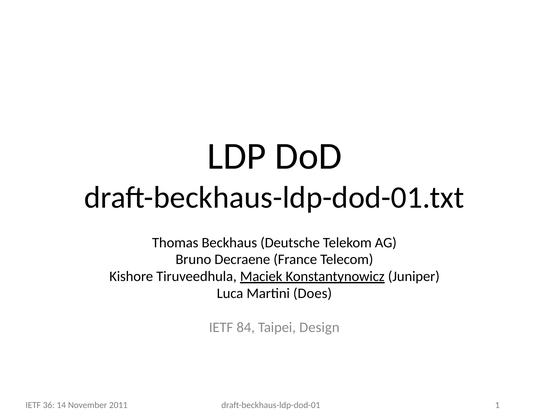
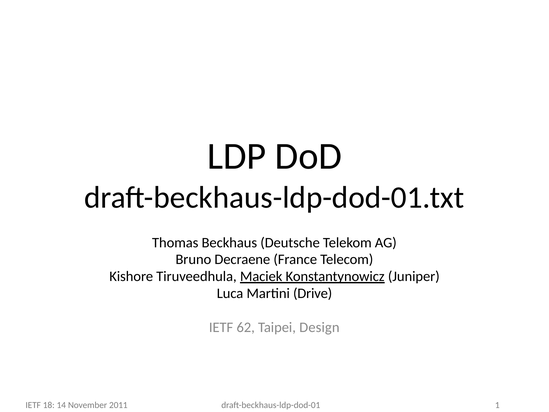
Does: Does -> Drive
84: 84 -> 62
36: 36 -> 18
